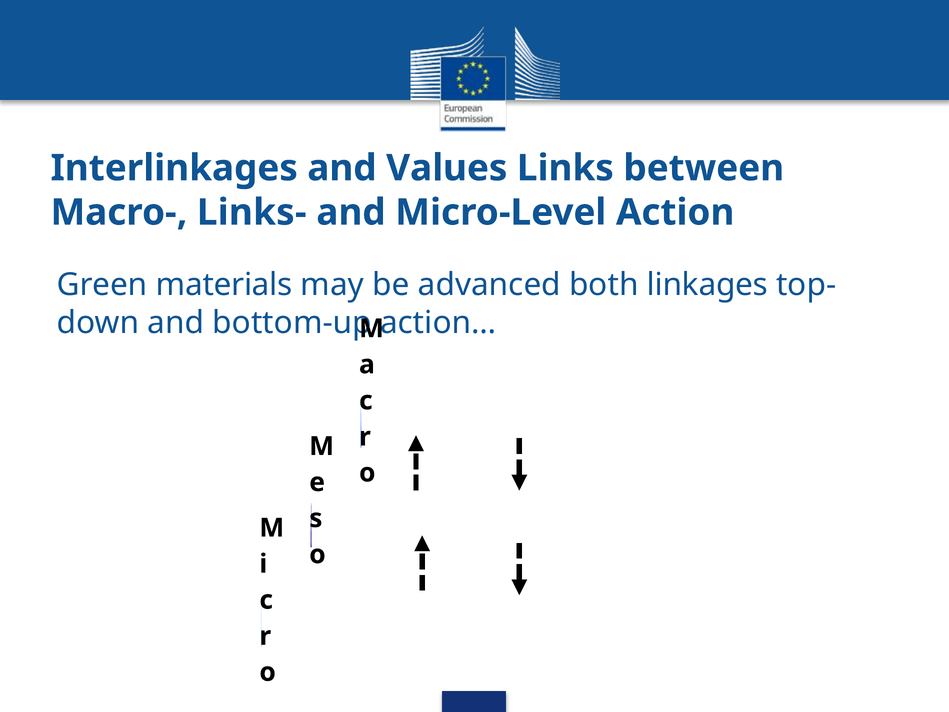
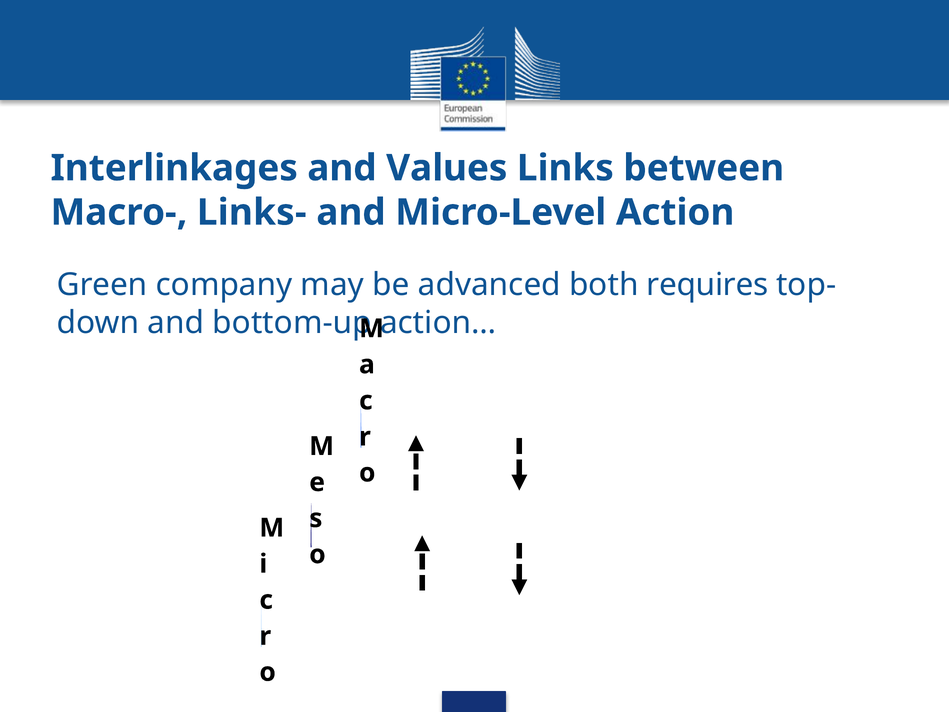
materials: materials -> company
linkages: linkages -> requires
